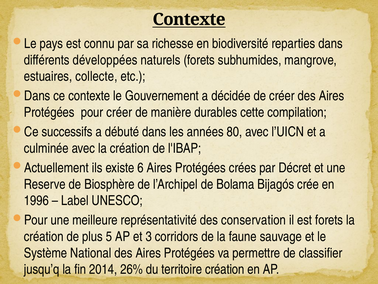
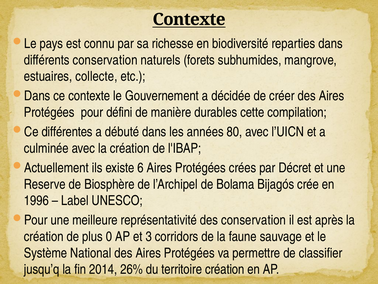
différents développées: développées -> conservation
pour créer: créer -> défini
successifs: successifs -> différentes
est forets: forets -> après
5: 5 -> 0
